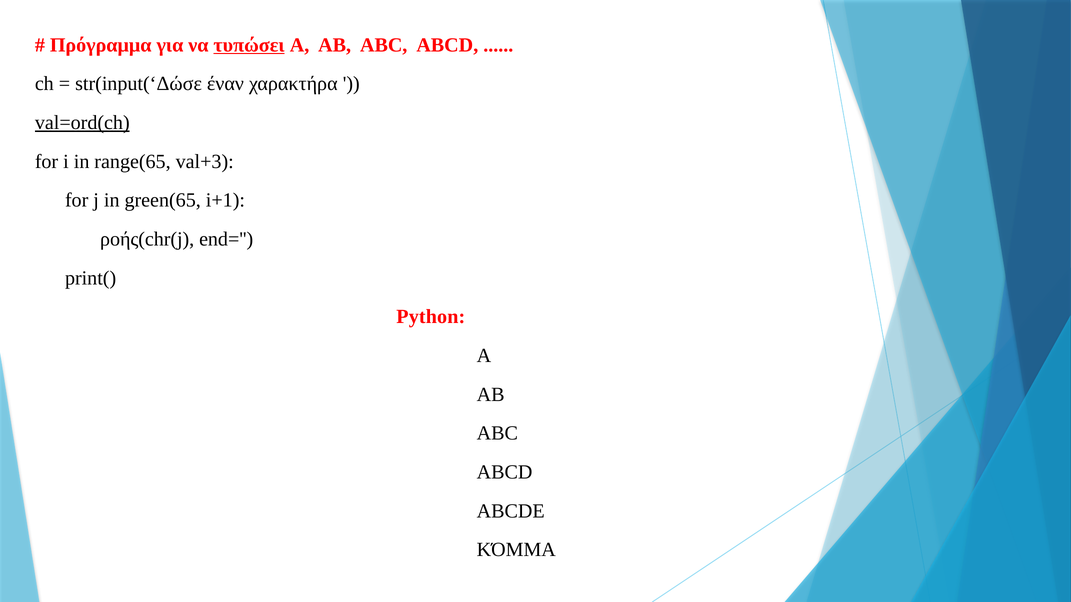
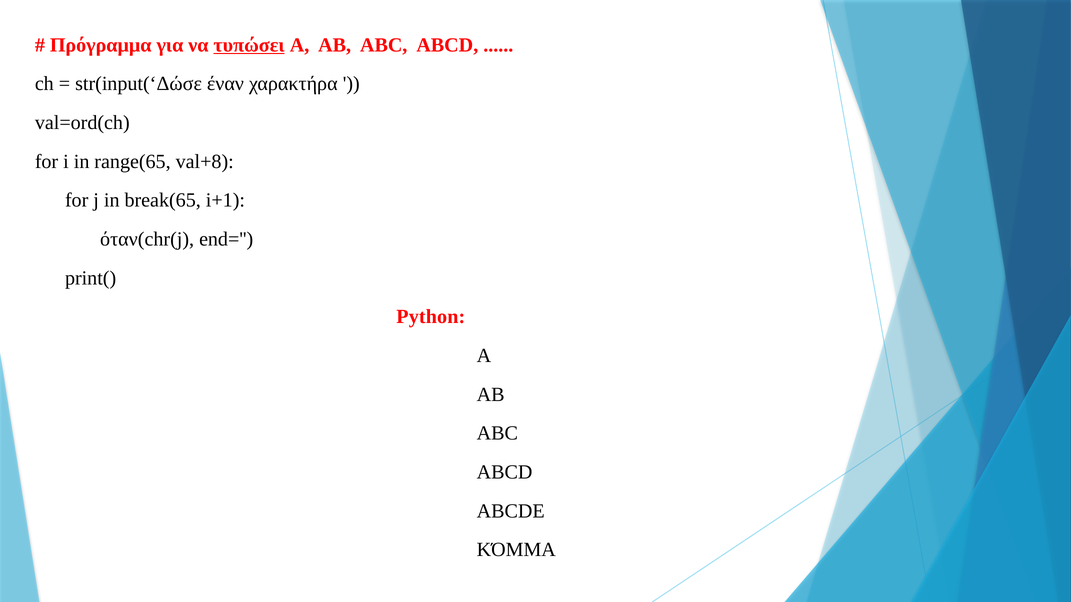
val=ord(ch underline: present -> none
val+3: val+3 -> val+8
green(65: green(65 -> break(65
ροής(chr(j: ροής(chr(j -> όταν(chr(j
